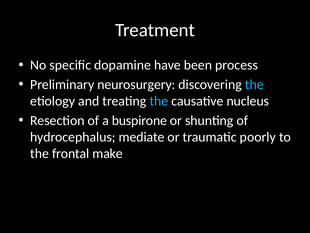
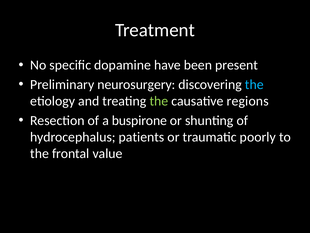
process: process -> present
the at (159, 101) colour: light blue -> light green
nucleus: nucleus -> regions
mediate: mediate -> patients
make: make -> value
